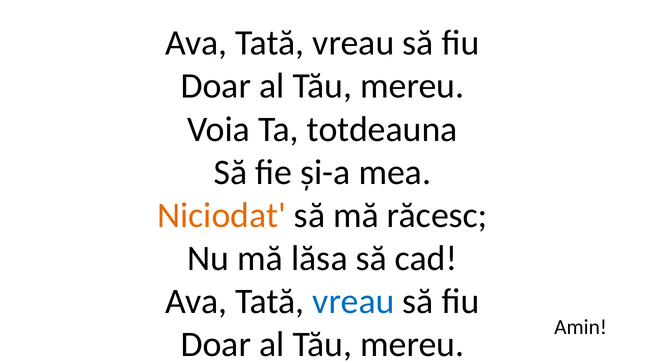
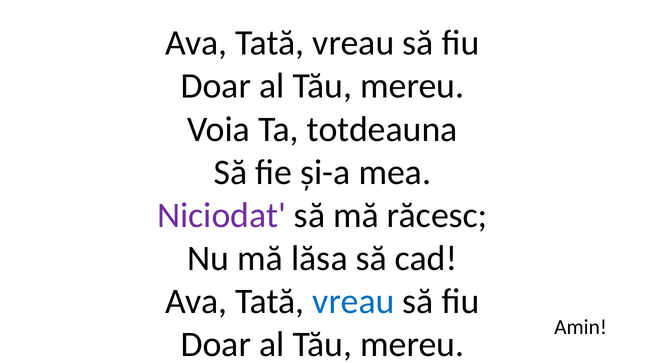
Niciodat colour: orange -> purple
